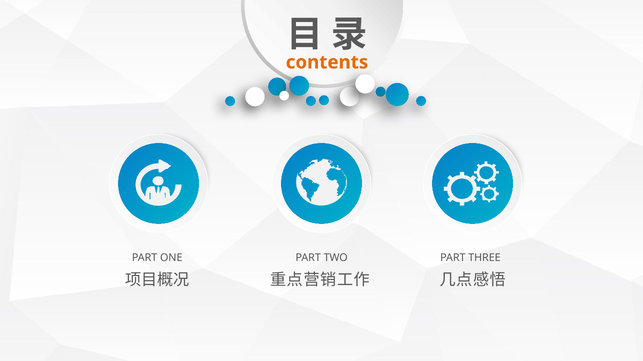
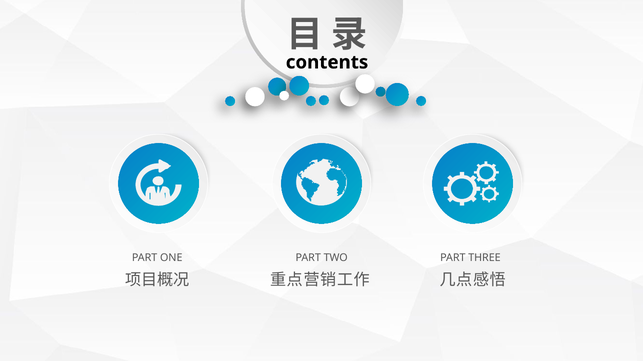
contents colour: orange -> black
